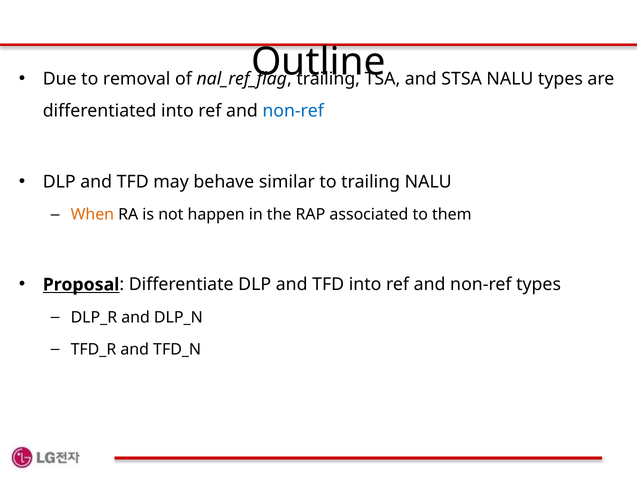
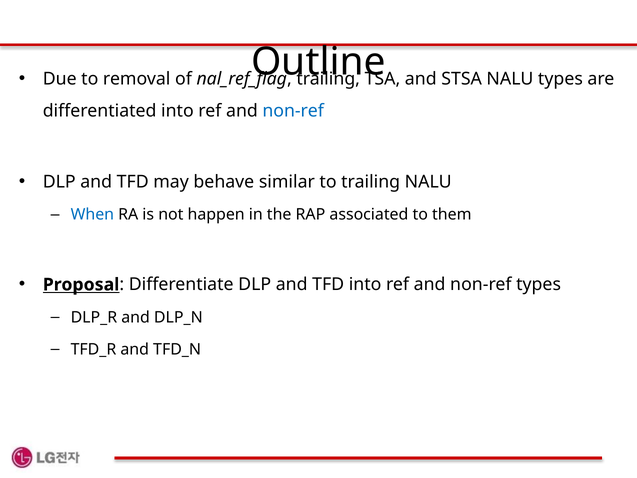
When colour: orange -> blue
